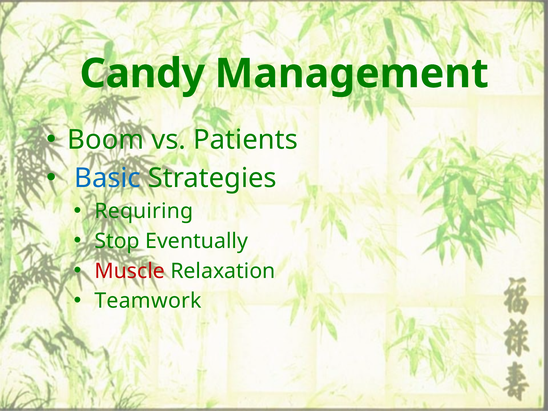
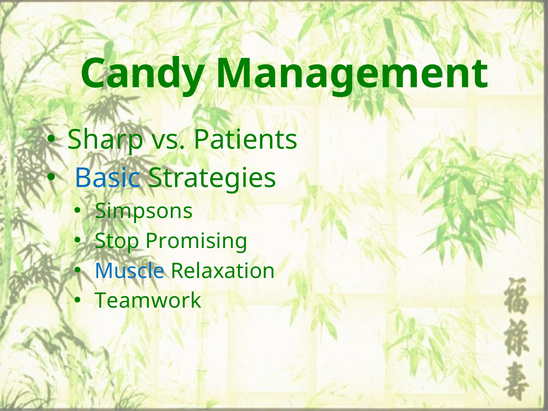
Boom: Boom -> Sharp
Requiring: Requiring -> Simpsons
Eventually: Eventually -> Promising
Muscle colour: red -> blue
